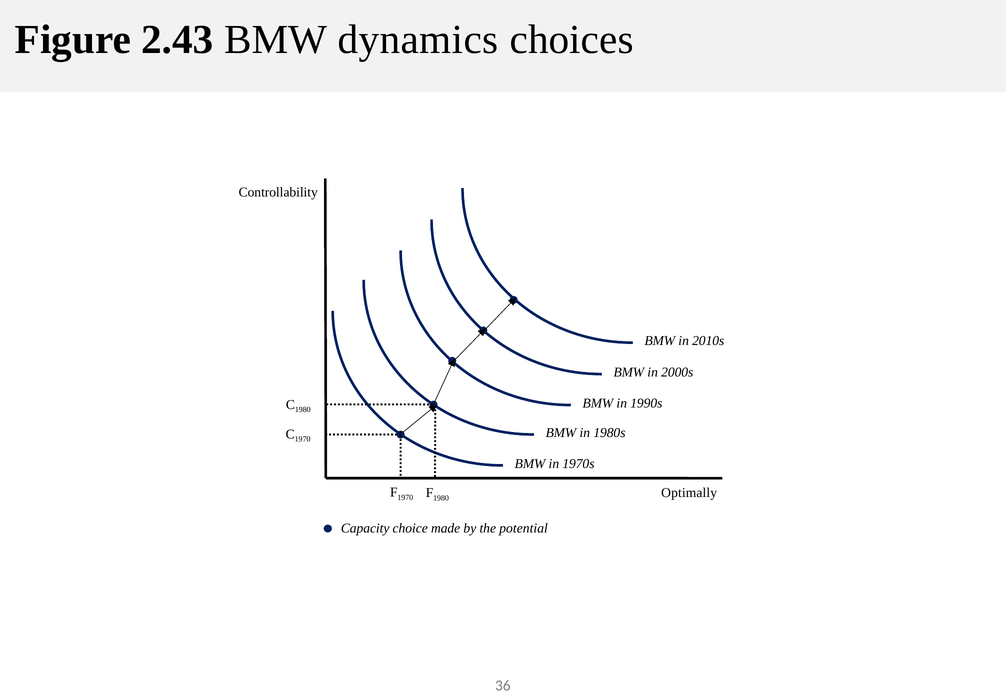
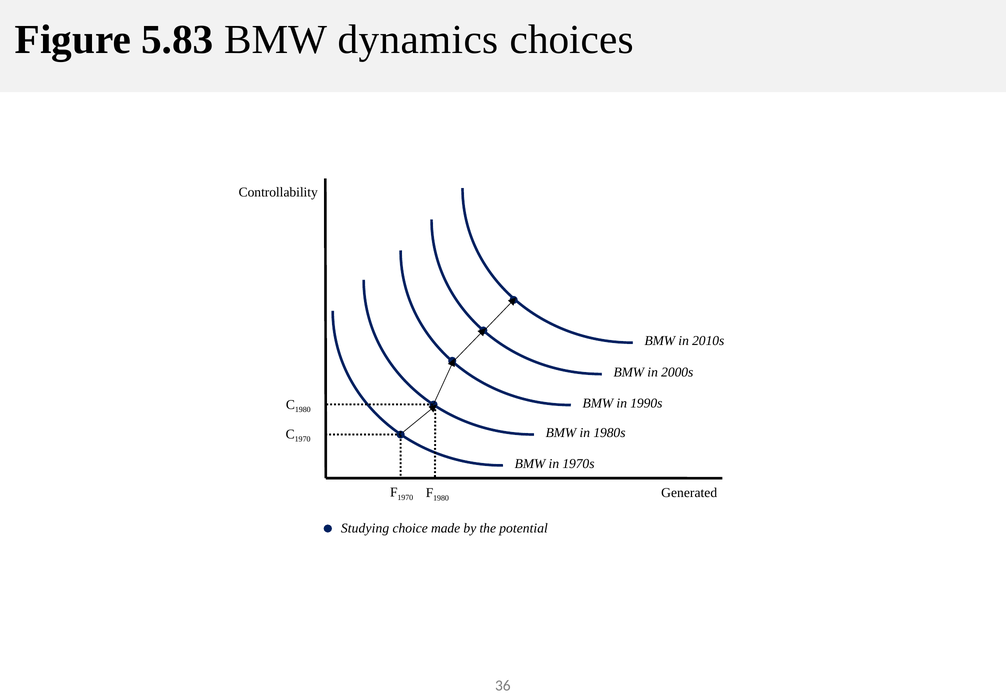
2.43: 2.43 -> 5.83
Optimally: Optimally -> Generated
Capacity: Capacity -> Studying
